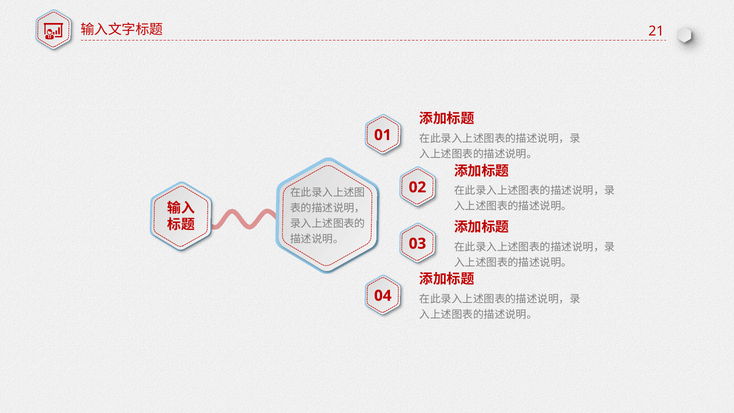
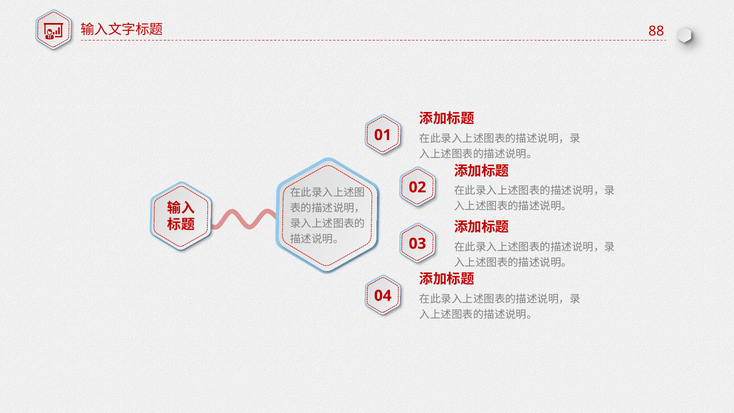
21: 21 -> 88
